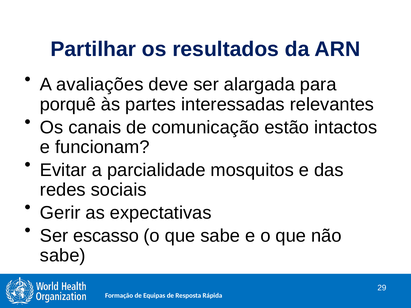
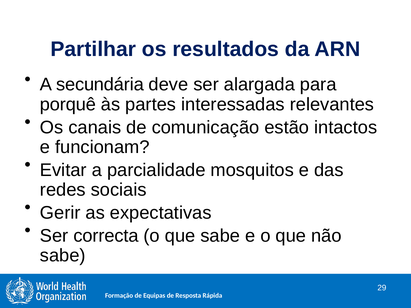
avaliações: avaliações -> secundária
escasso: escasso -> correcta
